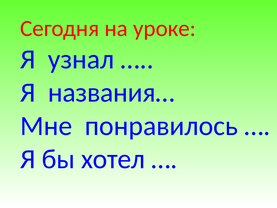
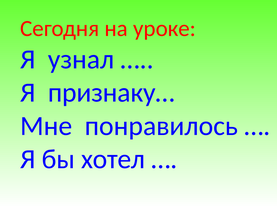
названия…: названия… -> признаку…
